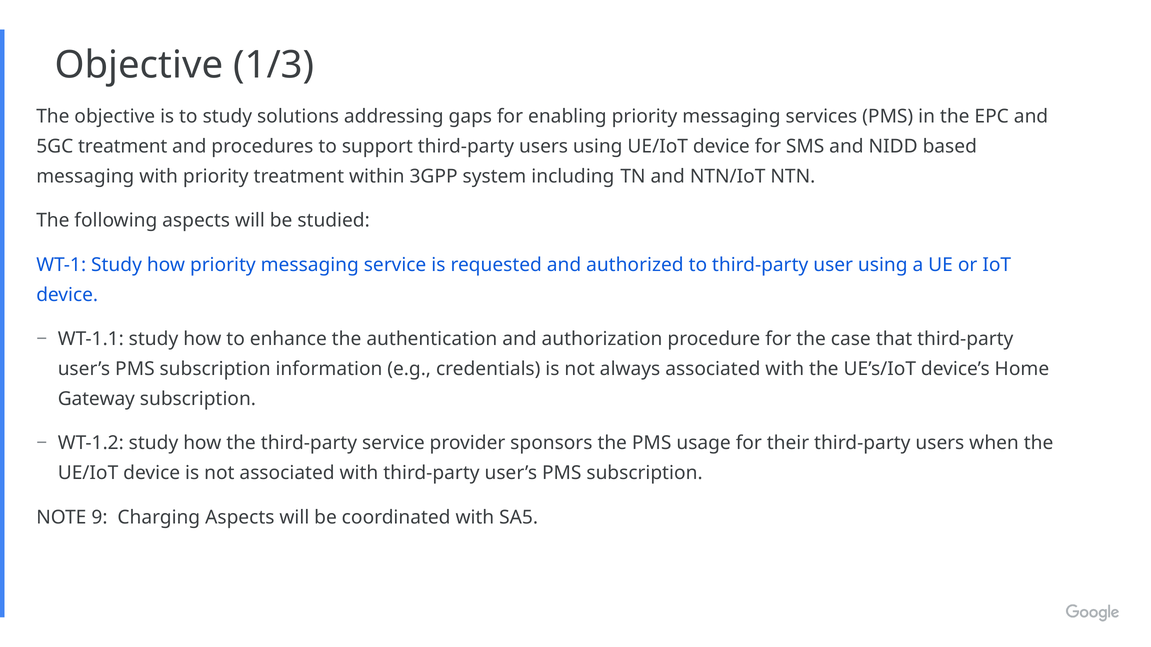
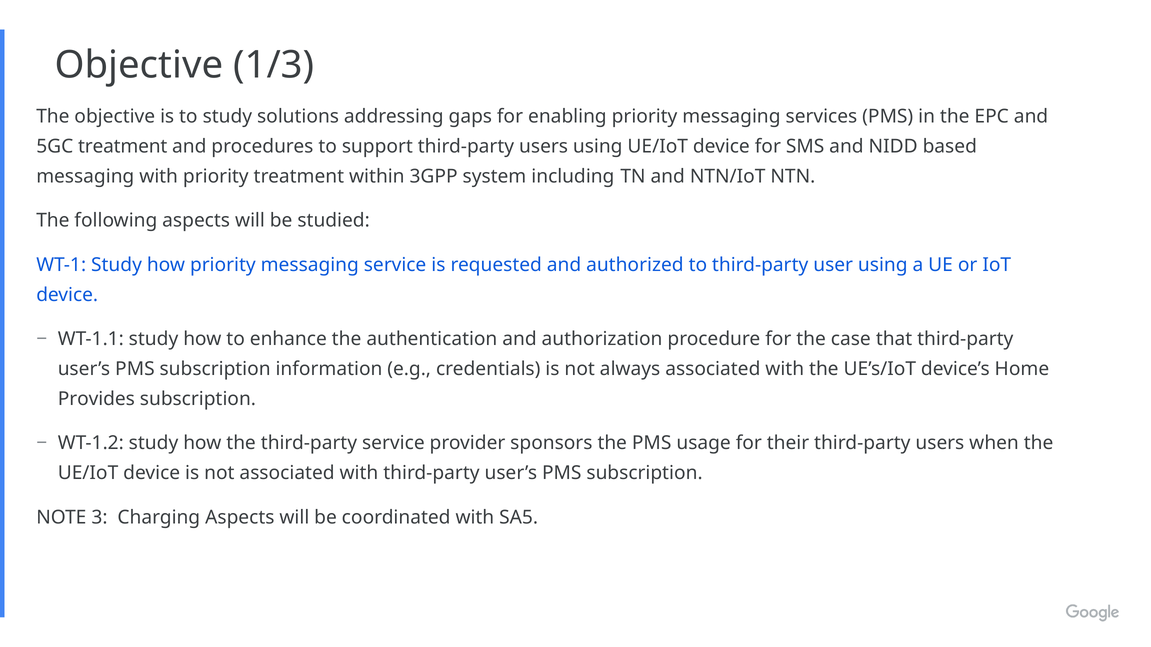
Gateway: Gateway -> Provides
9: 9 -> 3
